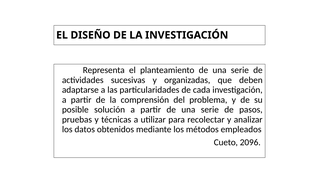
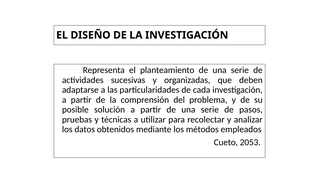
2096: 2096 -> 2053
